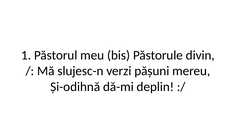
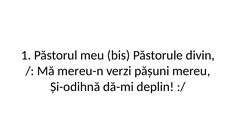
slujesc-n: slujesc-n -> mereu-n
